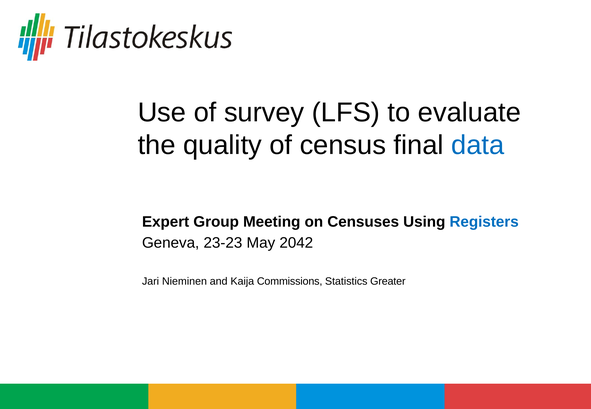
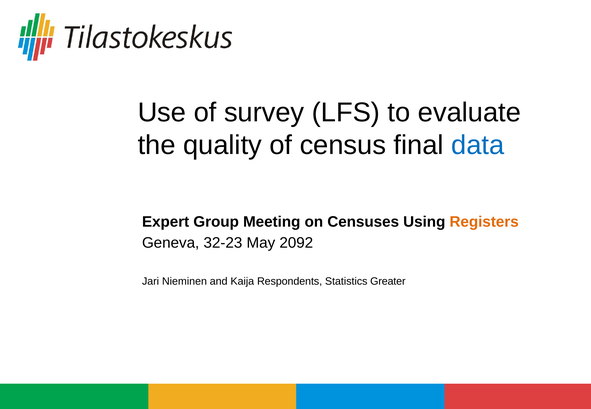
Registers colour: blue -> orange
23-23: 23-23 -> 32-23
2042: 2042 -> 2092
Commissions: Commissions -> Respondents
